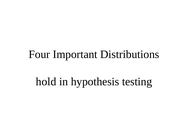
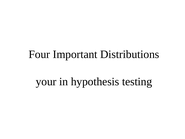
hold: hold -> your
